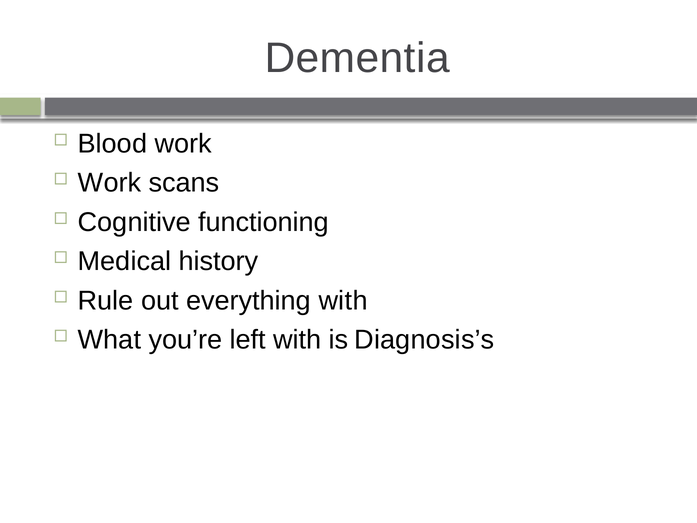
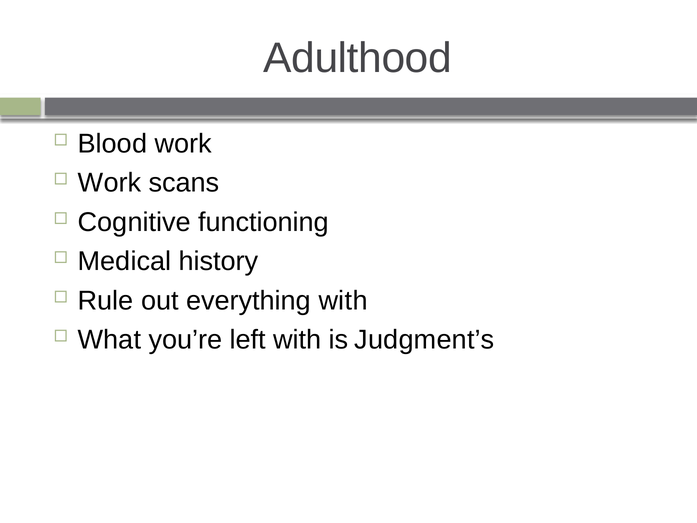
Dementia: Dementia -> Adulthood
Diagnosis’s: Diagnosis’s -> Judgment’s
